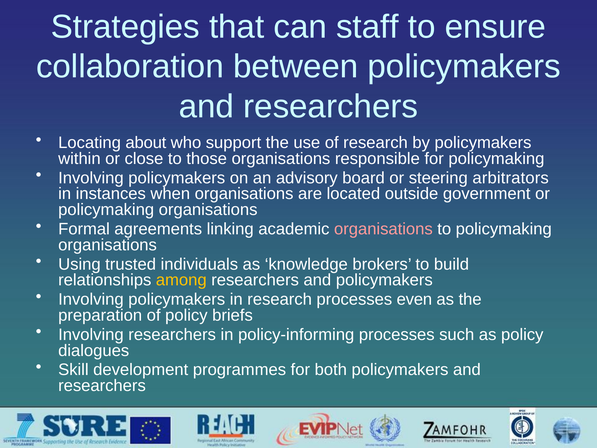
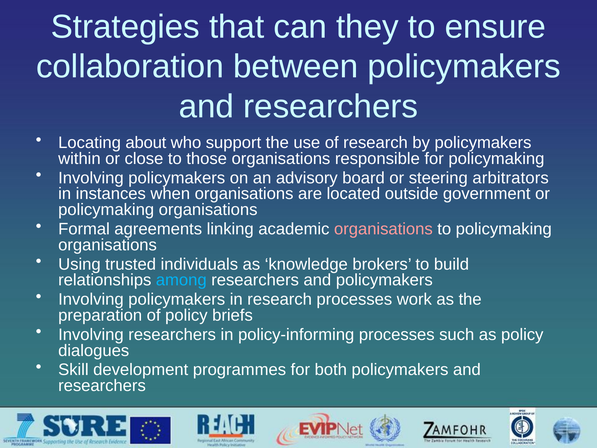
staff: staff -> they
among colour: yellow -> light blue
even: even -> work
